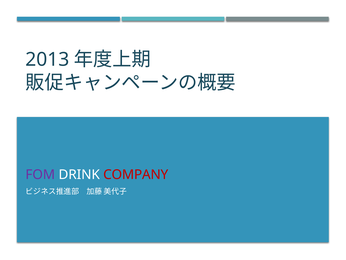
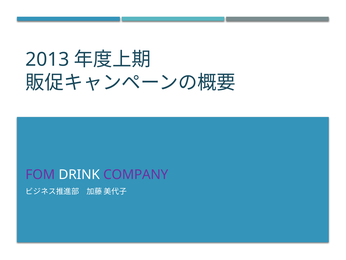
COMPANY colour: red -> purple
